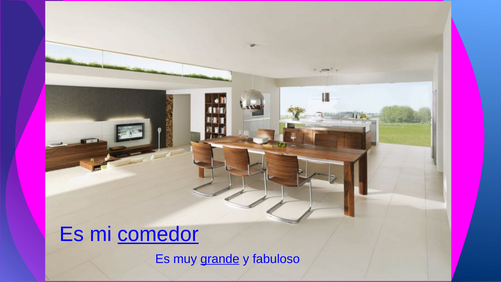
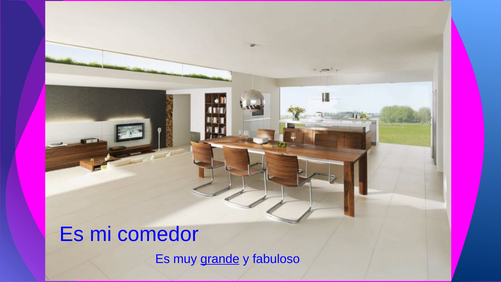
comedor underline: present -> none
